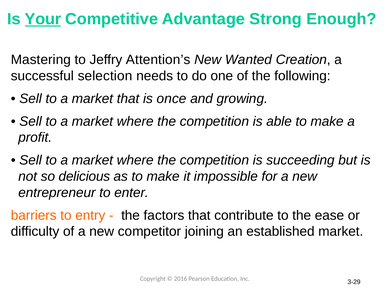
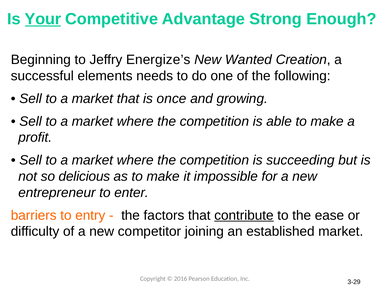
Mastering: Mastering -> Beginning
Attention’s: Attention’s -> Energize’s
selection: selection -> elements
contribute underline: none -> present
